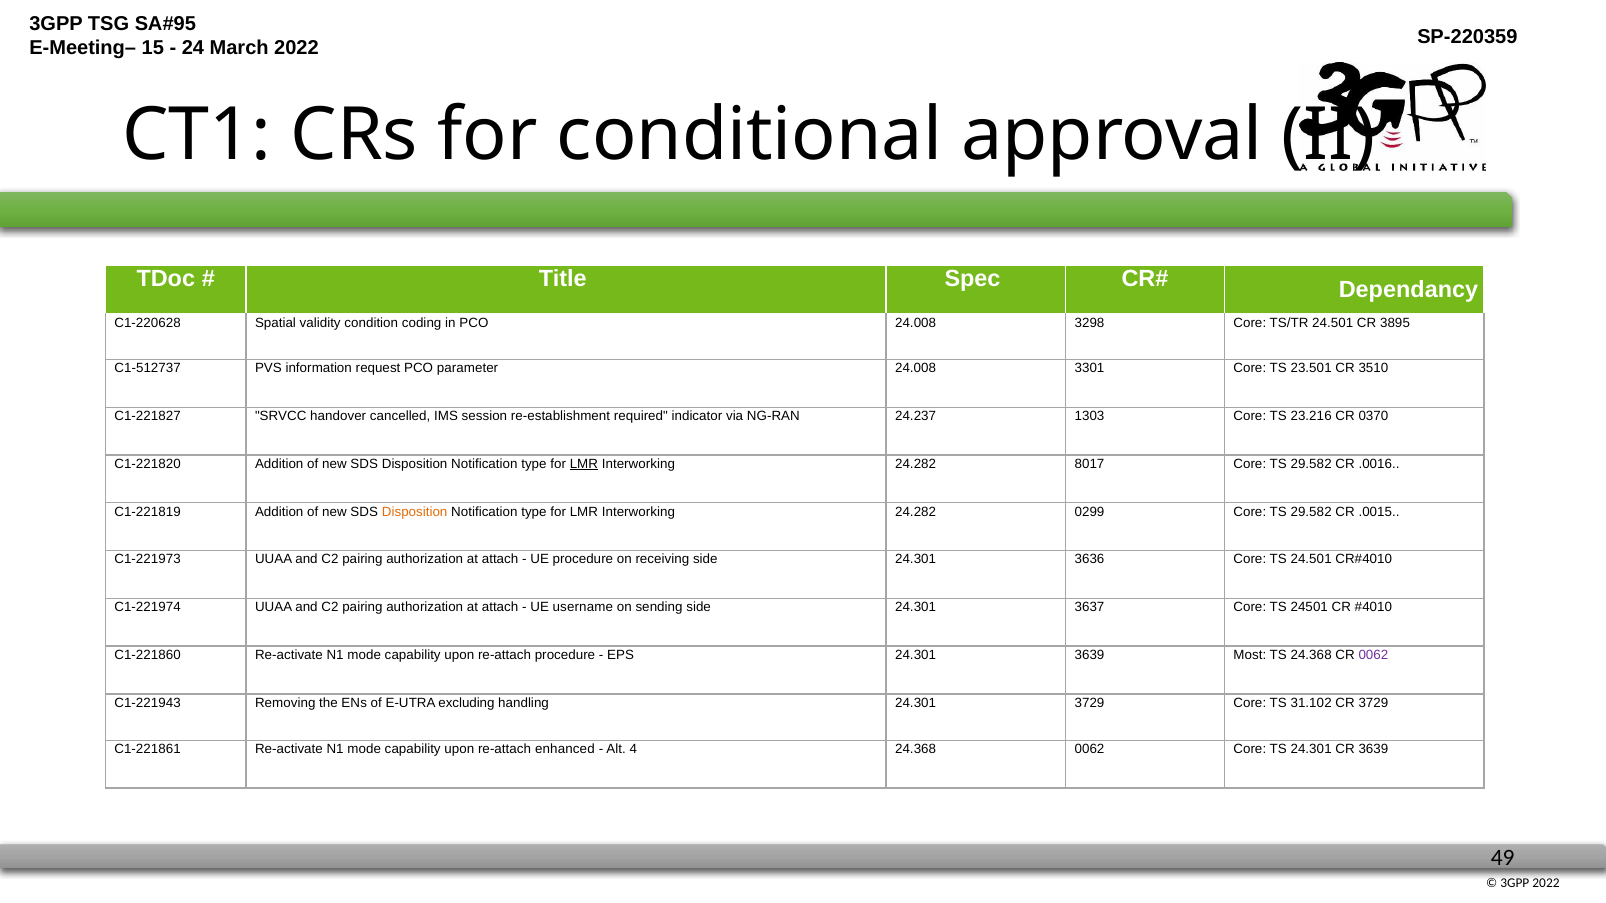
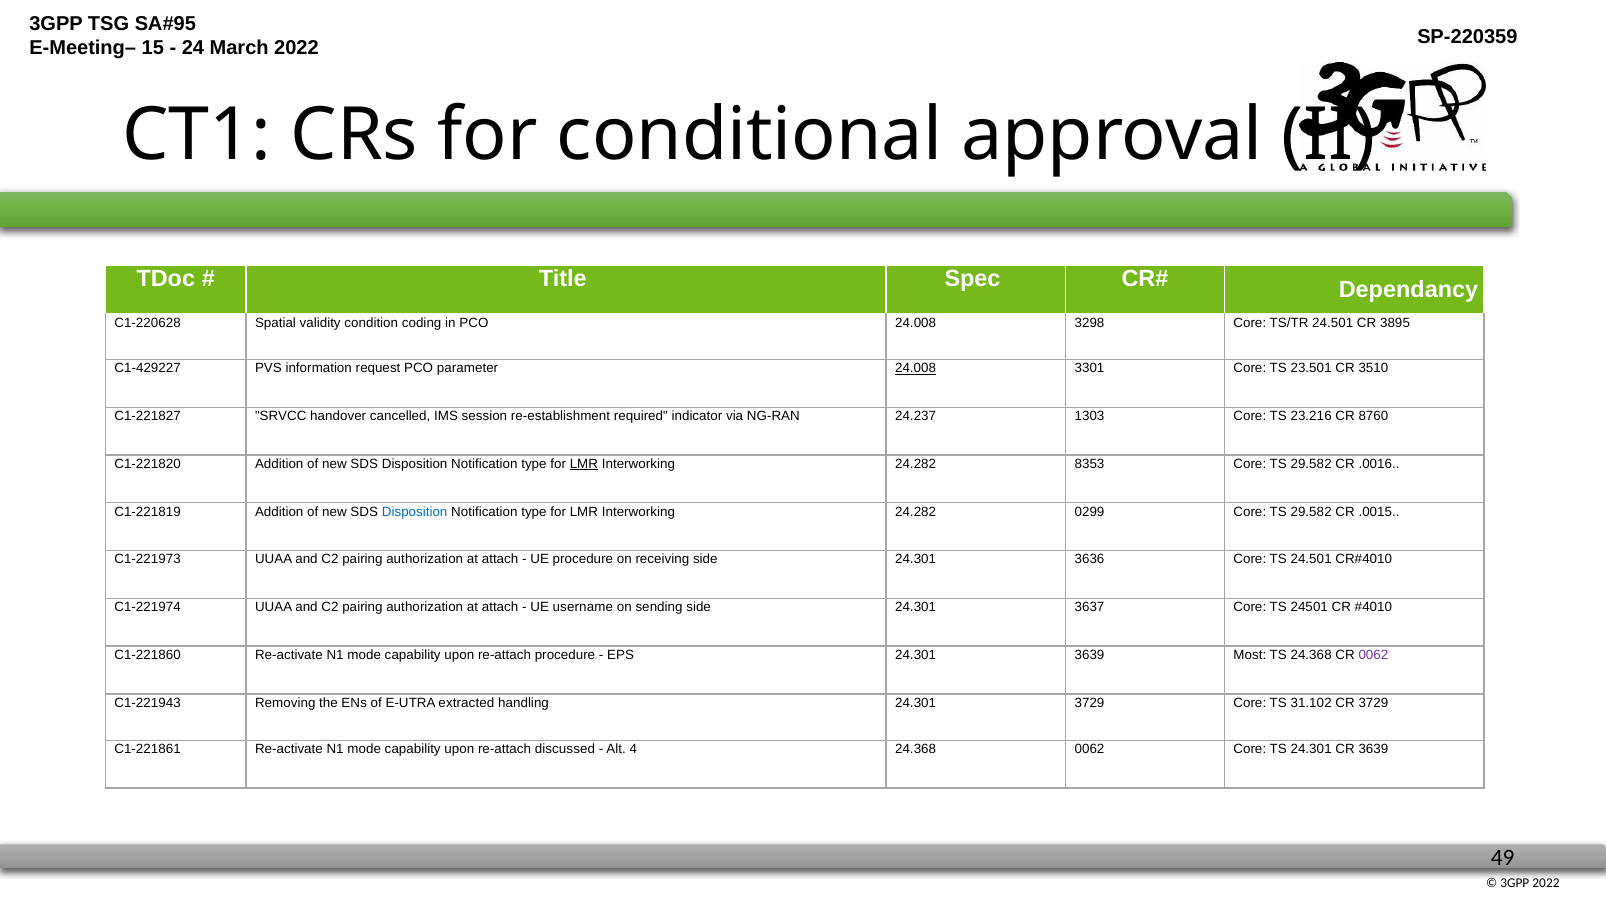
C1-512737: C1-512737 -> C1-429227
24.008 at (916, 368) underline: none -> present
0370: 0370 -> 8760
8017: 8017 -> 8353
Disposition at (415, 512) colour: orange -> blue
excluding: excluding -> extracted
enhanced: enhanced -> discussed
